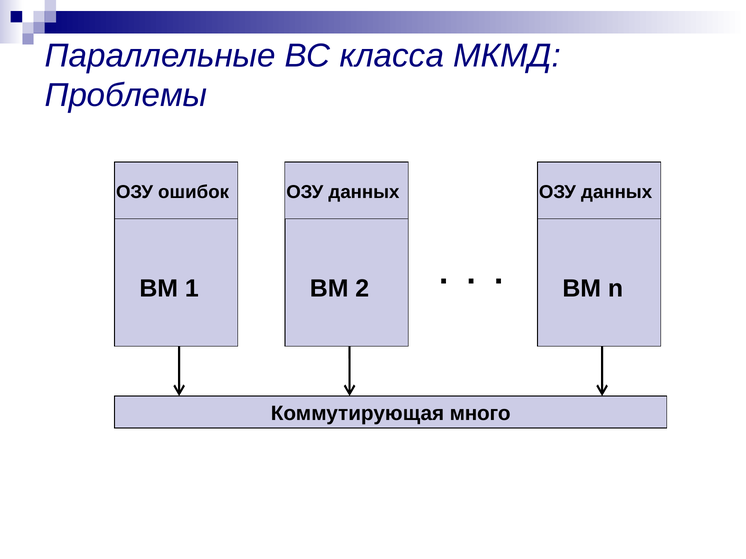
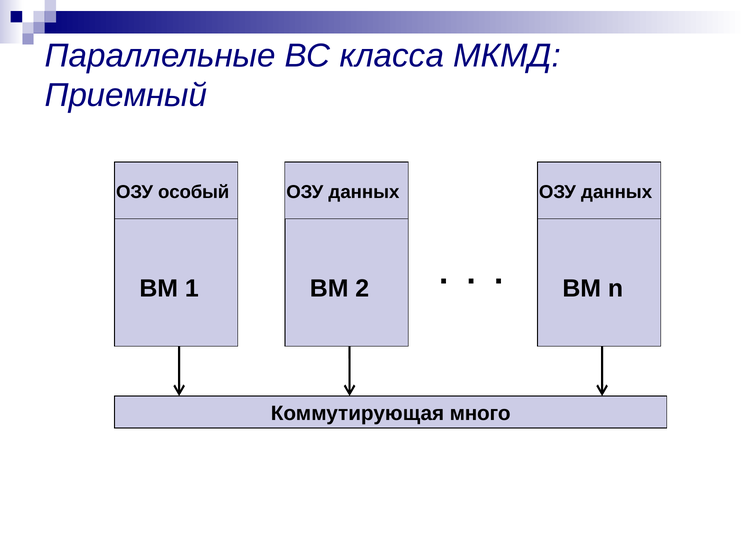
Проблемы: Проблемы -> Приемный
ошибок: ошибок -> особый
